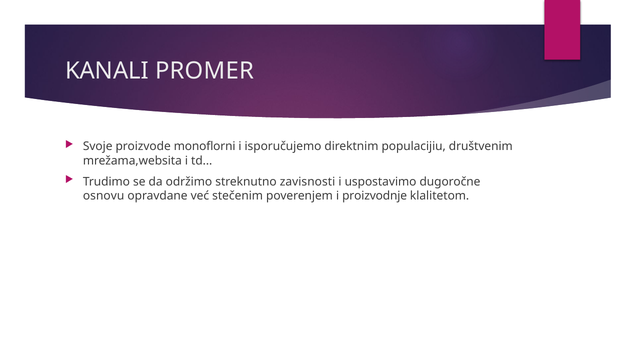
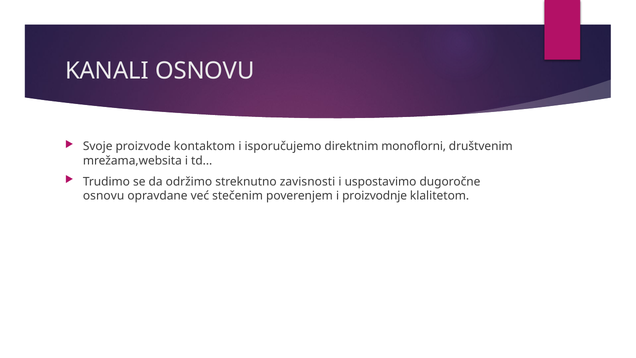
KANALI PROMER: PROMER -> OSNOVU
monoflorni: monoflorni -> kontaktom
populacijiu: populacijiu -> monoflorni
